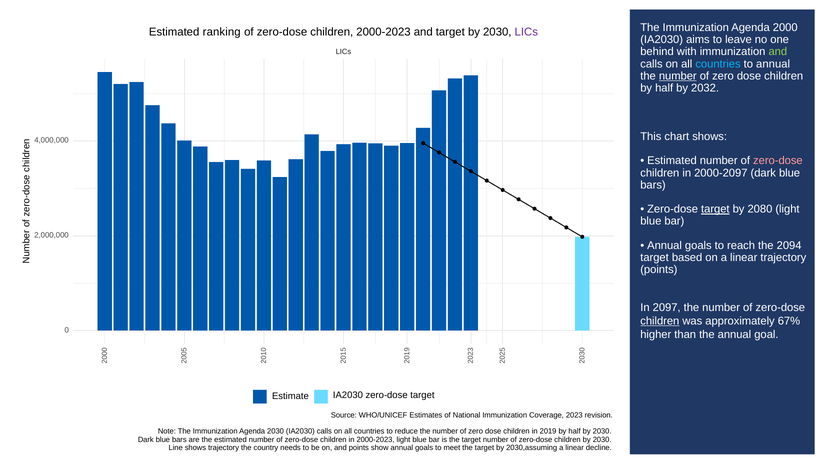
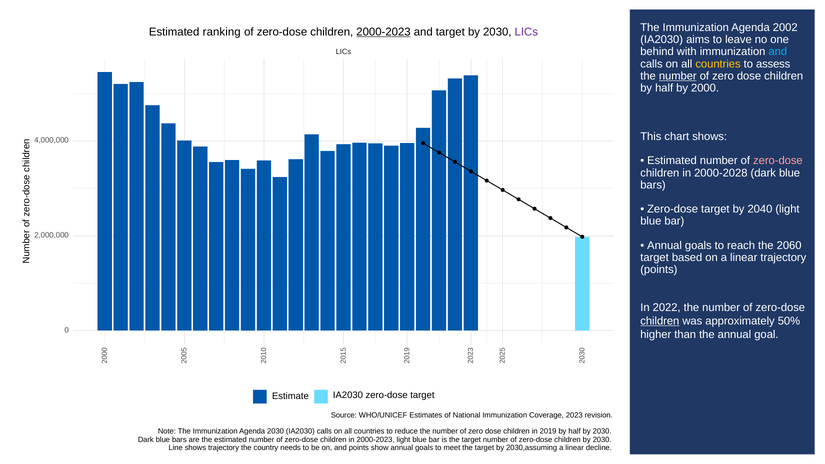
2000: 2000 -> 2002
2000-2023 at (383, 32) underline: none -> present
and at (778, 52) colour: light green -> light blue
countries at (718, 64) colour: light blue -> yellow
to annual: annual -> assess
2032: 2032 -> 2000
2000-2097: 2000-2097 -> 2000-2028
target at (715, 209) underline: present -> none
2080: 2080 -> 2040
2094: 2094 -> 2060
2097: 2097 -> 2022
67%: 67% -> 50%
